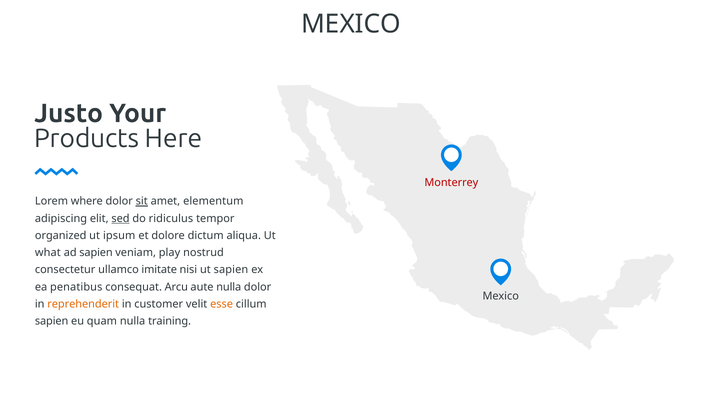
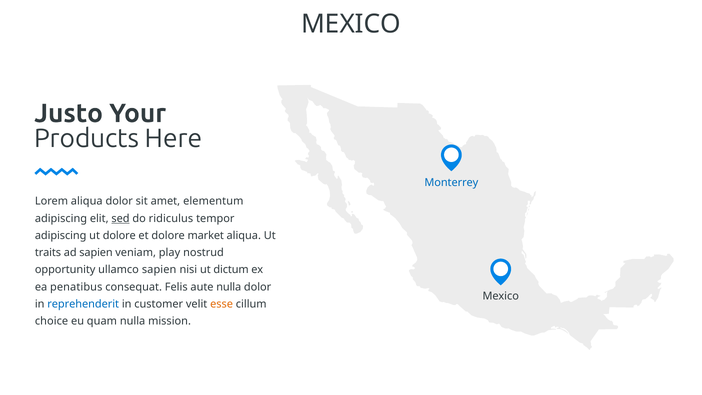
Monterrey colour: red -> blue
Lorem where: where -> aliqua
sit underline: present -> none
organized at (61, 236): organized -> adipiscing
ut ipsum: ipsum -> dolore
dictum: dictum -> market
what: what -> traits
consectetur: consectetur -> opportunity
ullamco imitate: imitate -> sapien
ut sapien: sapien -> dictum
Arcu: Arcu -> Felis
reprehenderit colour: orange -> blue
sapien at (52, 321): sapien -> choice
training: training -> mission
